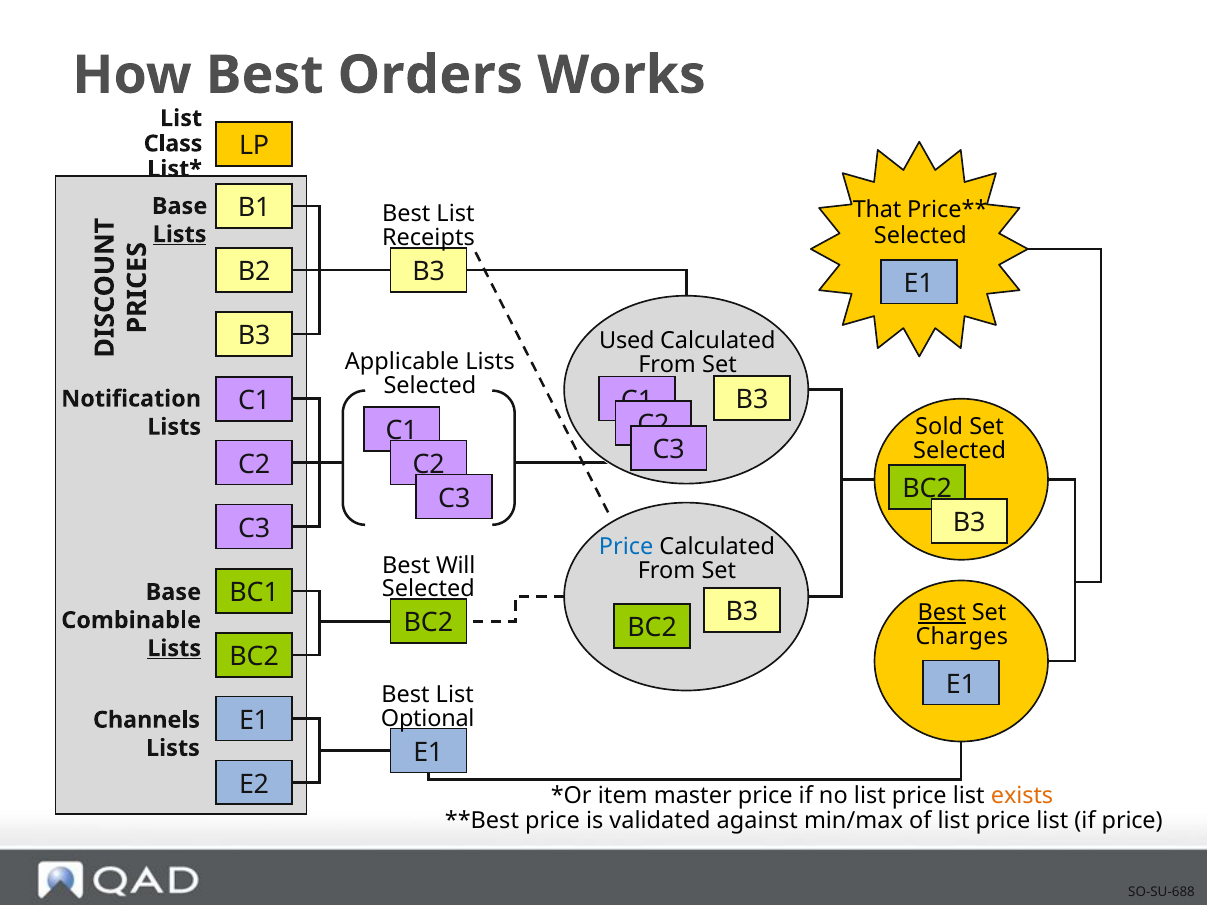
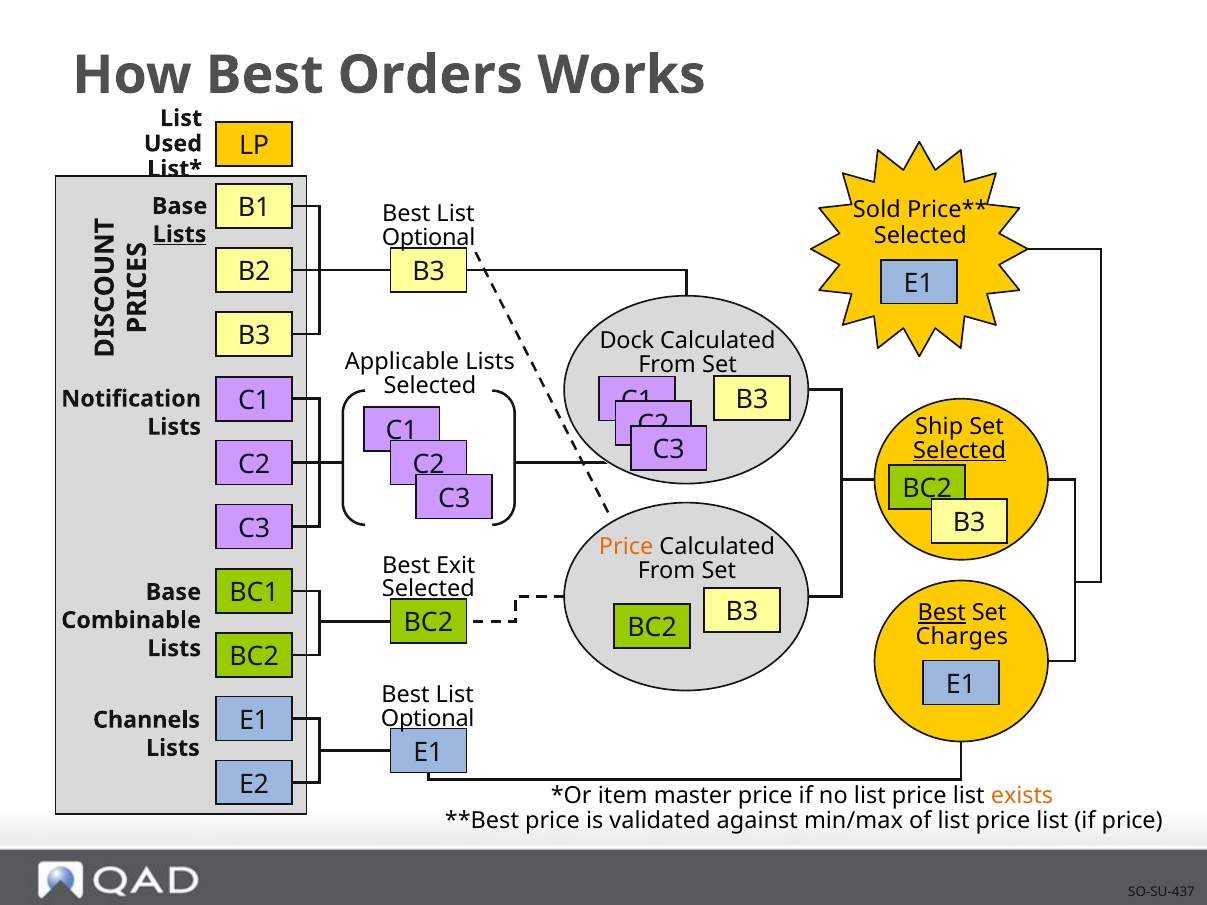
Class: Class -> Used
That: That -> Sold
Receipts at (428, 238): Receipts -> Optional
Used: Used -> Dock
Sold: Sold -> Ship
Selected at (960, 451) underline: none -> present
Price at (626, 547) colour: blue -> orange
Will: Will -> Exit
Lists at (174, 649) underline: present -> none
SO-SU-688: SO-SU-688 -> SO-SU-437
